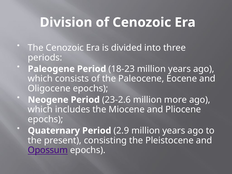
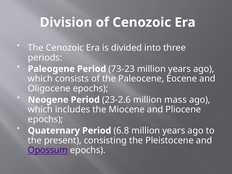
18-23: 18-23 -> 73-23
more: more -> mass
2.9: 2.9 -> 6.8
